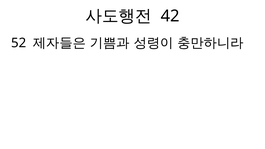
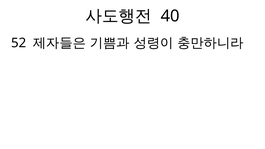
42: 42 -> 40
